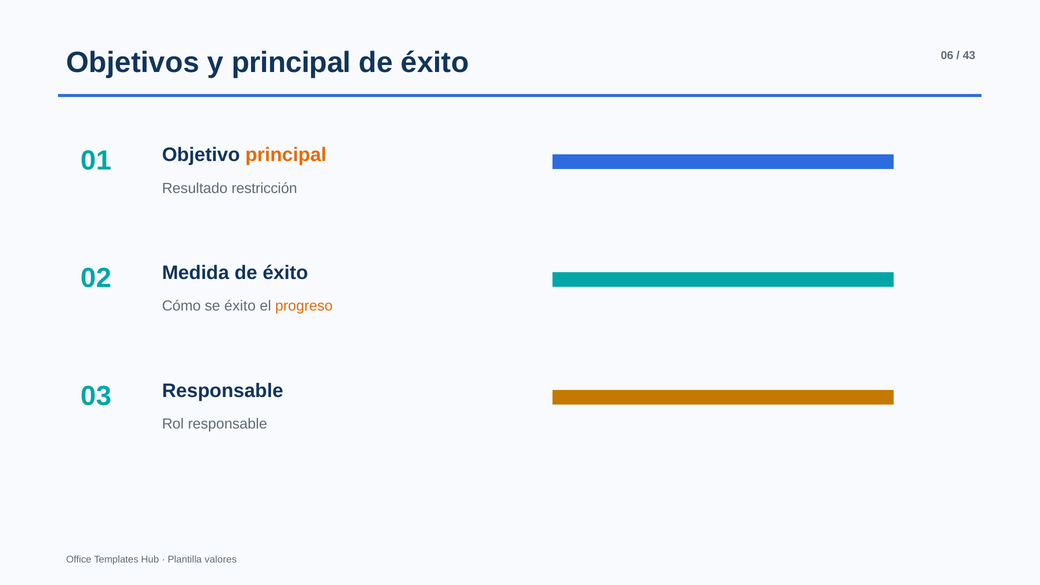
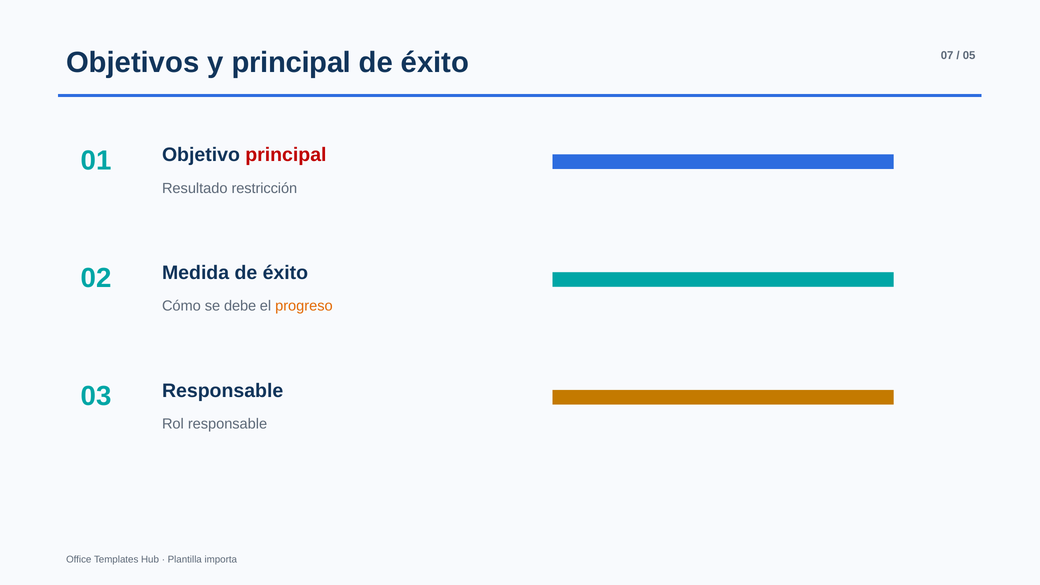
06: 06 -> 07
43: 43 -> 05
principal at (286, 155) colour: orange -> red
se éxito: éxito -> debe
valores: valores -> importa
